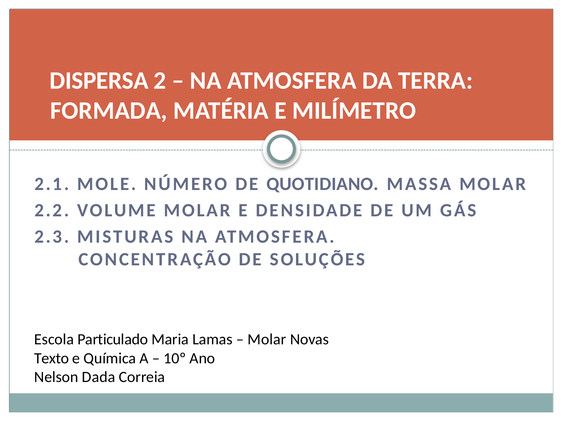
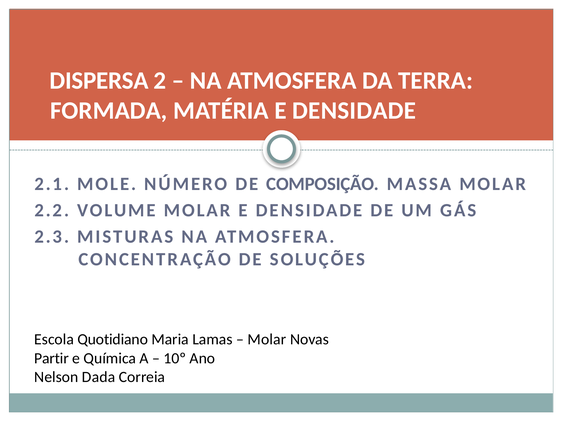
MATÉRIA E MILÍMETRO: MILÍMETRO -> DENSIDADE
QUOTIDIANO: QUOTIDIANO -> COMPOSIÇÃO
Particulado: Particulado -> Quotidiano
Texto: Texto -> Partir
